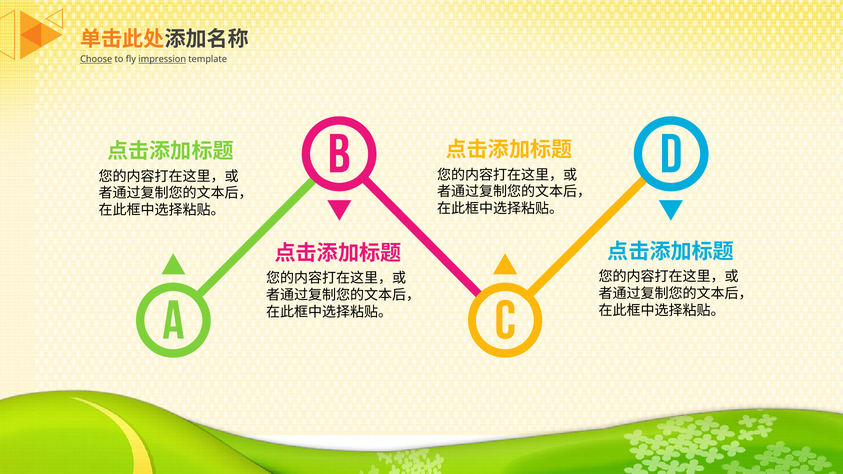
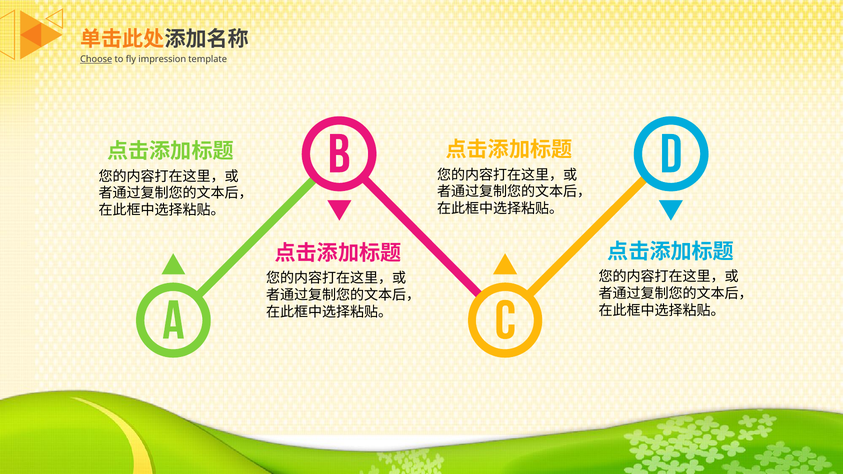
impression underline: present -> none
